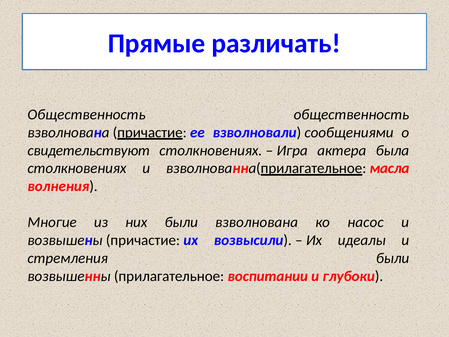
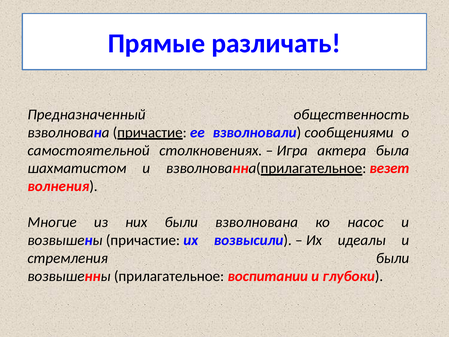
Общественность at (87, 114): Общественность -> Предназначенный
свидетельствуют: свидетельствуют -> самостоятельной
столкновениях at (77, 168): столкновениях -> шахматистом
масла: масла -> везет
